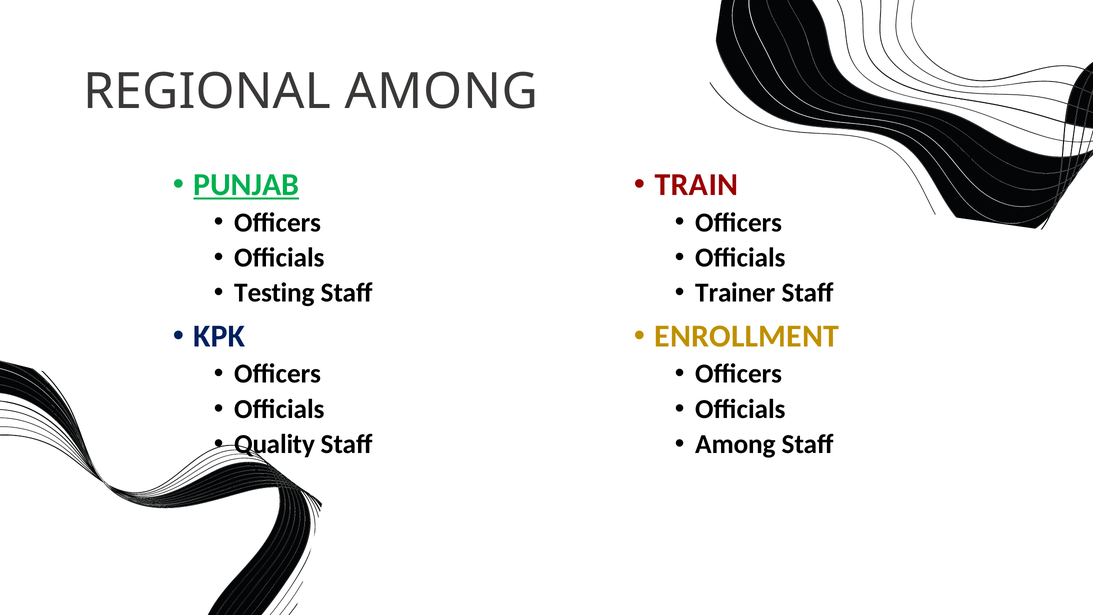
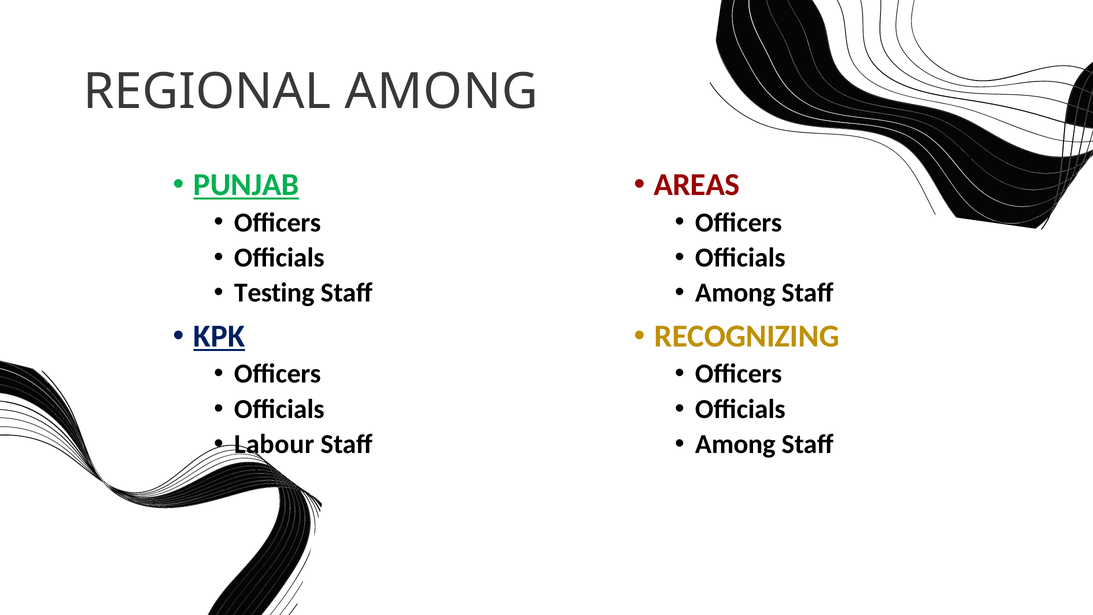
TRAIN: TRAIN -> AREAS
Trainer at (736, 293): Trainer -> Among
KPK underline: none -> present
ENROLLMENT: ENROLLMENT -> RECOGNIZING
Quality: Quality -> Labour
